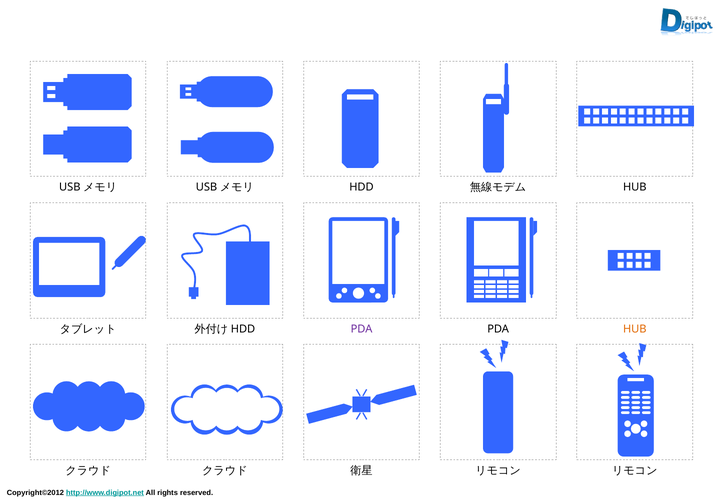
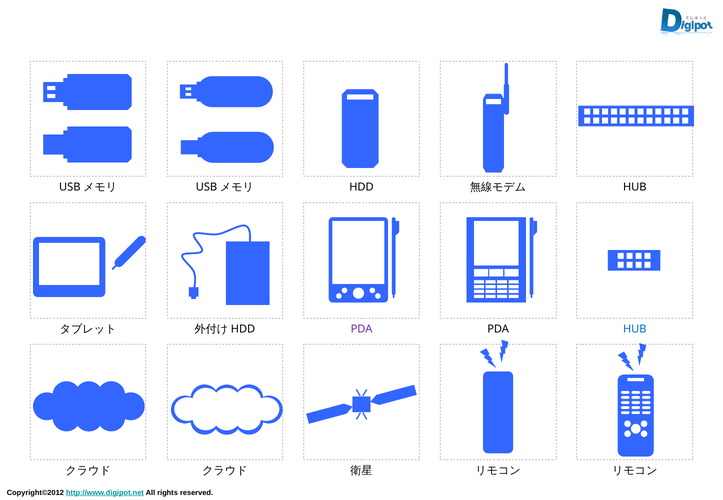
HUB at (635, 329) colour: orange -> blue
